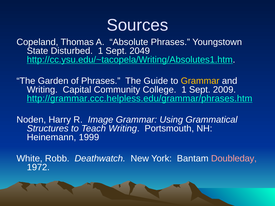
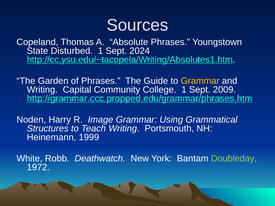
2049: 2049 -> 2024
http://grammar.ccc.helpless.edu/grammar/phrases.htm: http://grammar.ccc.helpless.edu/grammar/phrases.htm -> http://grammar.ccc.propped.edu/grammar/phrases.htm
Doubleday colour: pink -> light green
